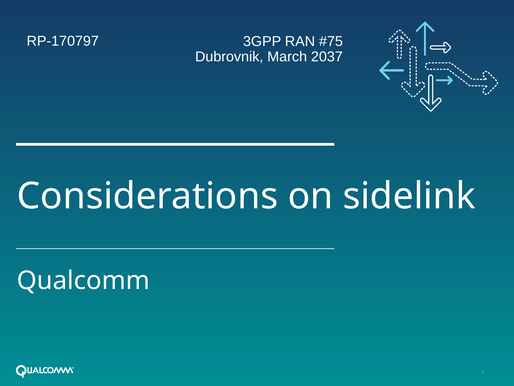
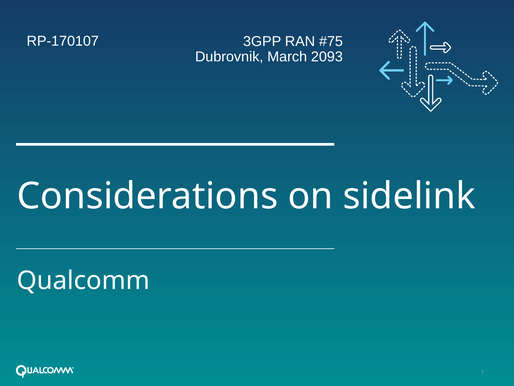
RP-170797: RP-170797 -> RP-170107
2037: 2037 -> 2093
